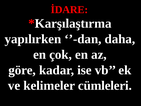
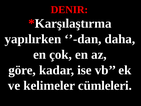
İDARE: İDARE -> DENIR
